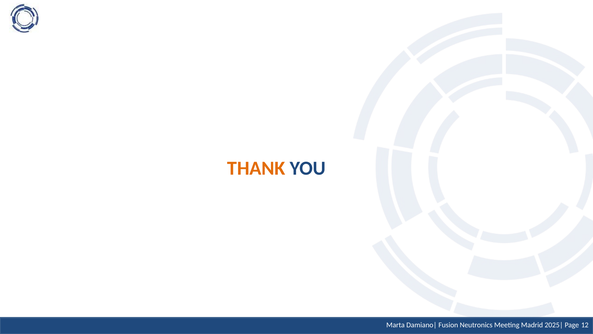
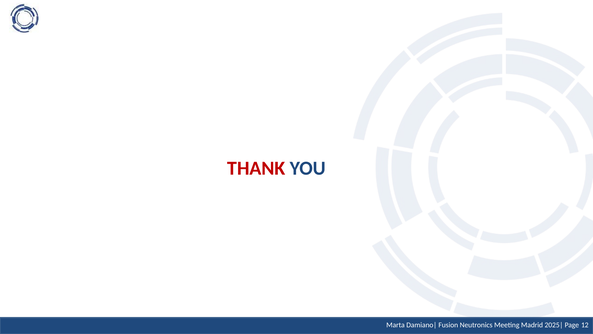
THANK colour: orange -> red
